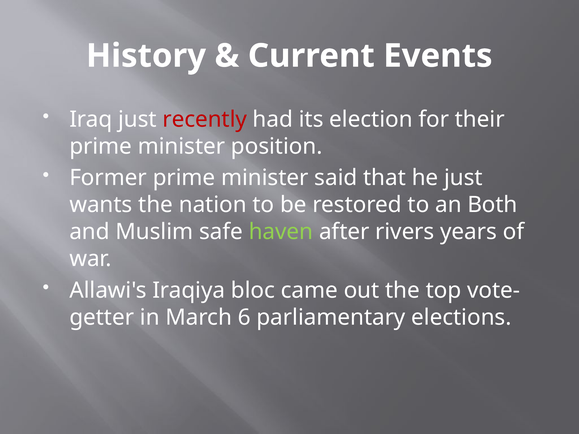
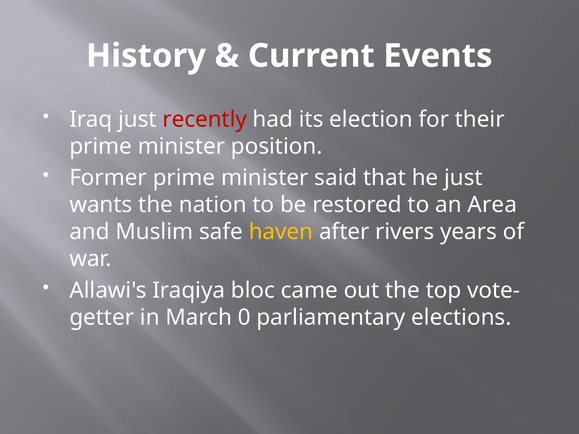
Both: Both -> Area
haven colour: light green -> yellow
6: 6 -> 0
